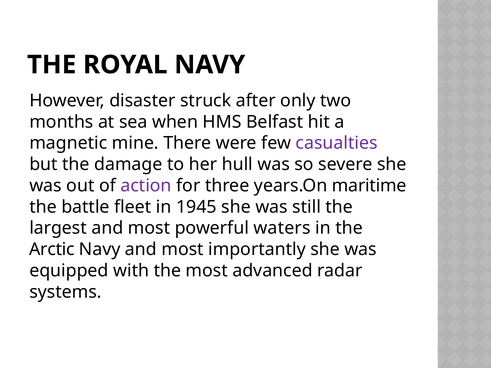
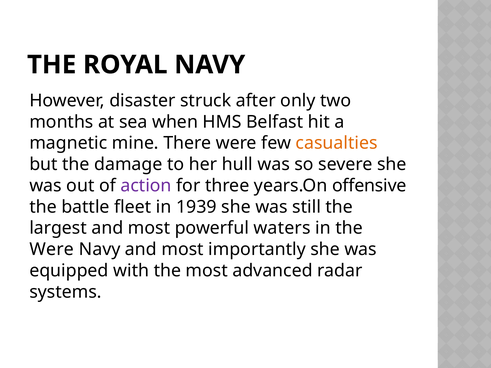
casualties colour: purple -> orange
maritime: maritime -> offensive
1945: 1945 -> 1939
Arctic at (52, 250): Arctic -> Were
